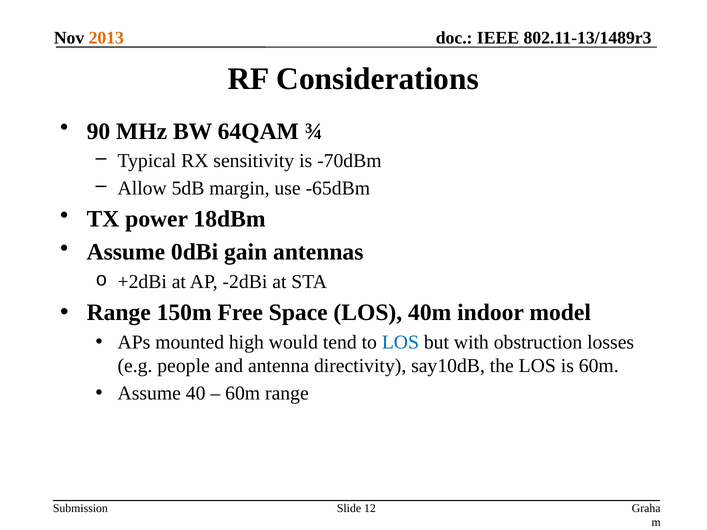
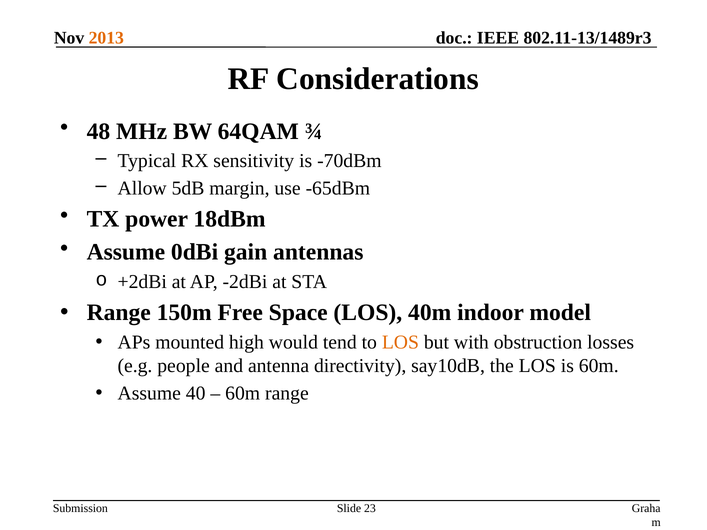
90: 90 -> 48
LOS at (400, 342) colour: blue -> orange
12: 12 -> 23
